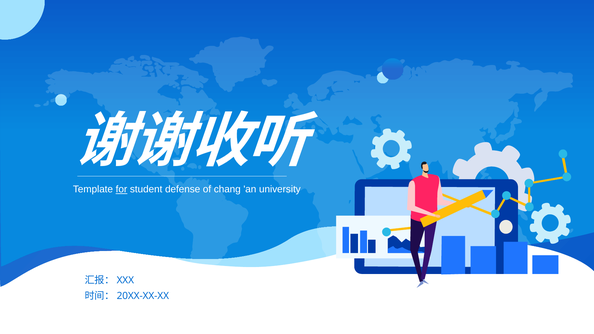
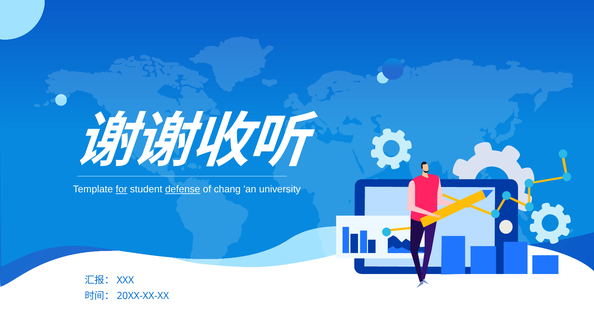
defense underline: none -> present
